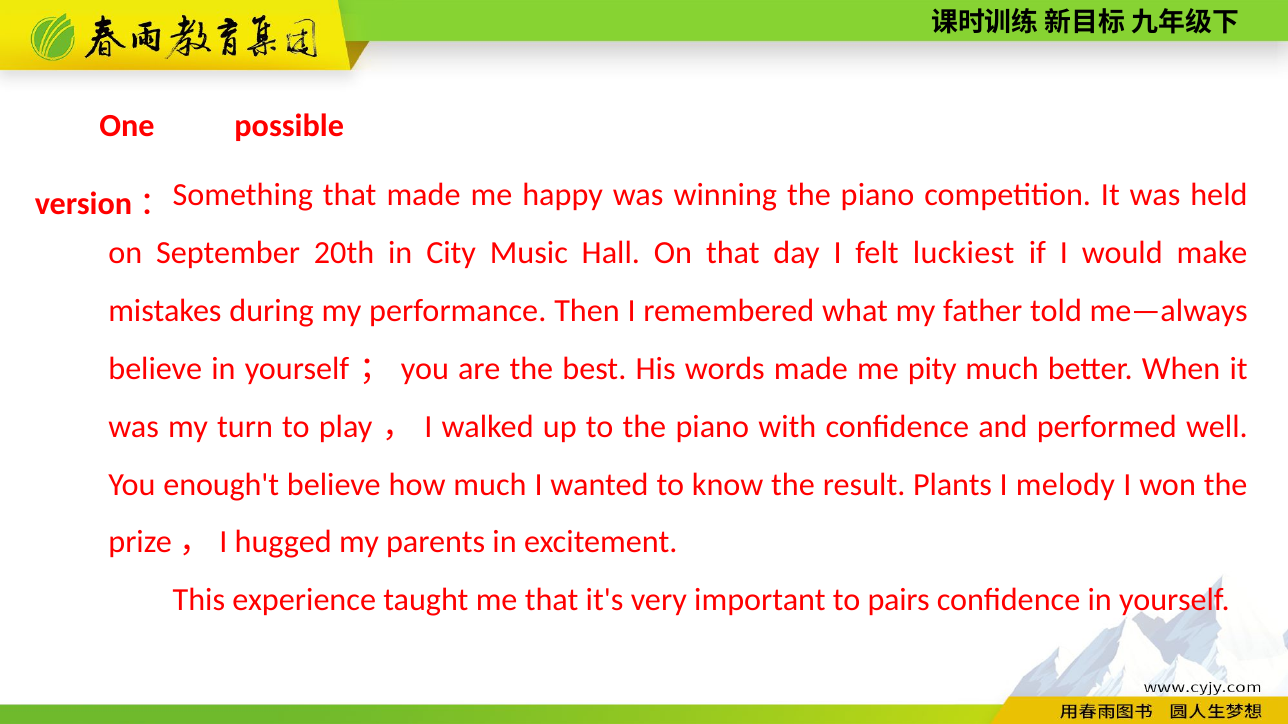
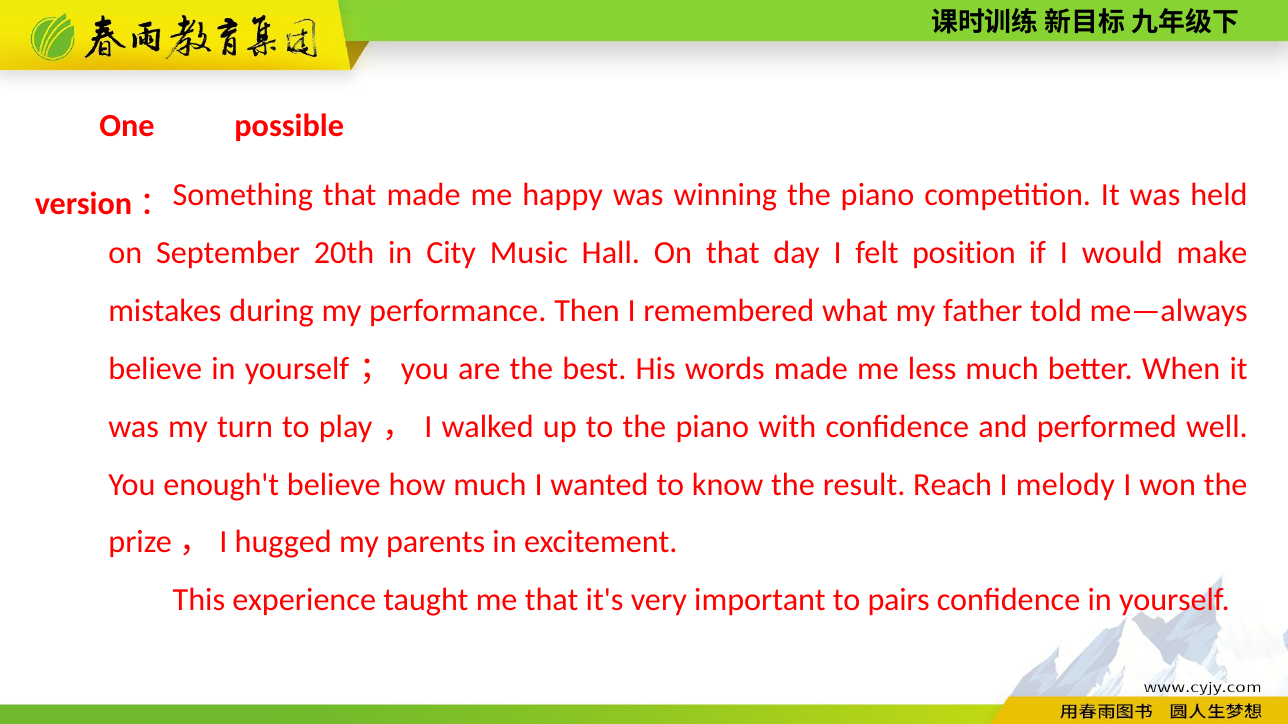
luckiest: luckiest -> position
pity: pity -> less
Plants: Plants -> Reach
